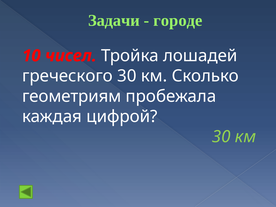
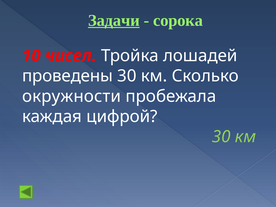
Задачи underline: none -> present
городе: городе -> сорока
греческого: греческого -> проведены
геометриям: геометриям -> окружности
